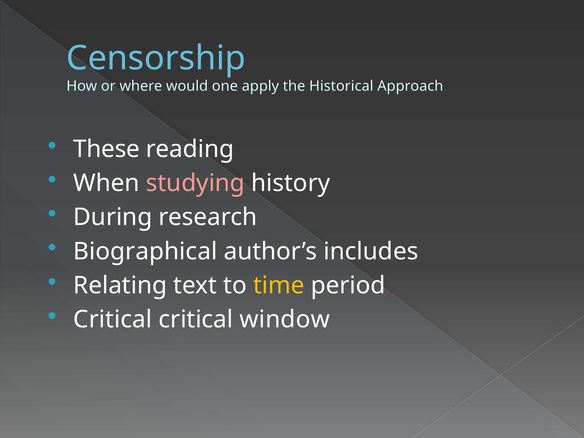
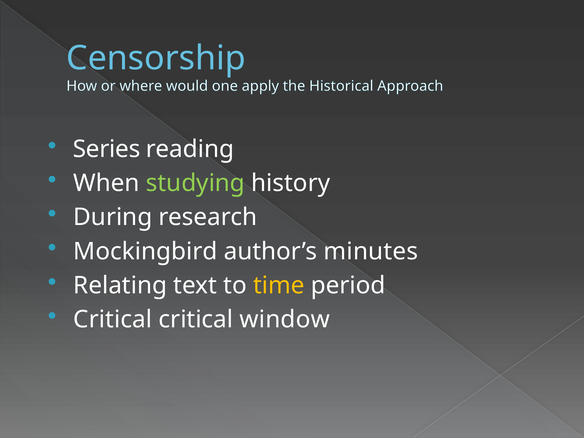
These: These -> Series
studying colour: pink -> light green
Biographical: Biographical -> Mockingbird
includes: includes -> minutes
